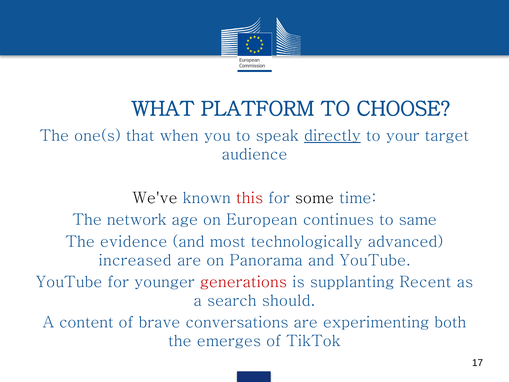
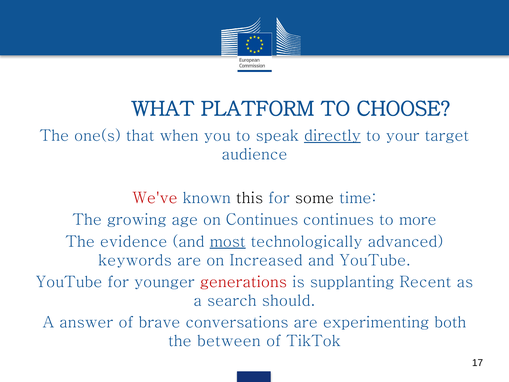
We've colour: black -> red
this colour: red -> black
network: network -> growing
on European: European -> Continues
same: same -> more
most underline: none -> present
increased: increased -> keywords
Panorama: Panorama -> Increased
content: content -> answer
emerges: emerges -> between
